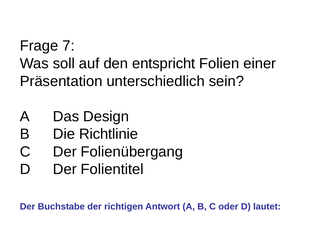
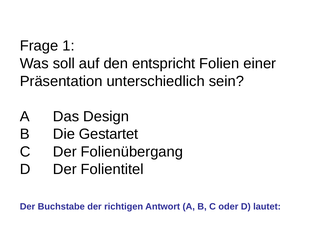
7: 7 -> 1
Richtlinie: Richtlinie -> Gestartet
